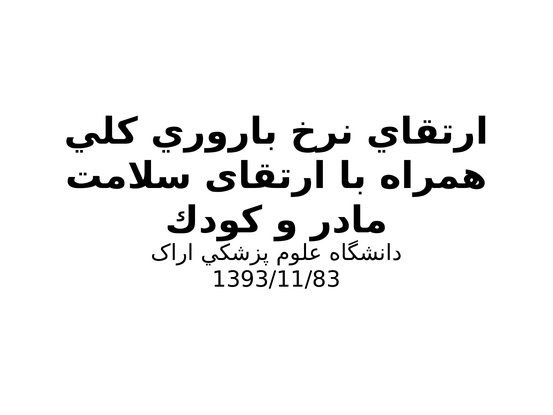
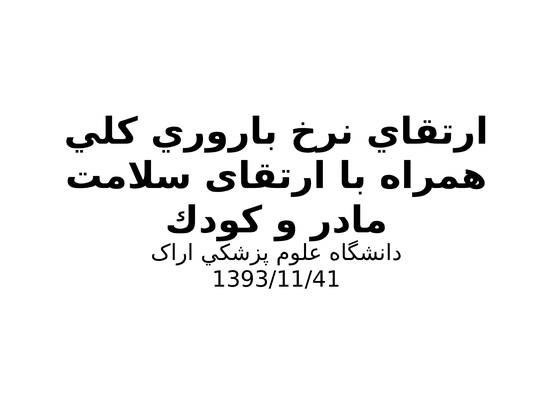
1393/11/83: 1393/11/83 -> 1393/11/41
